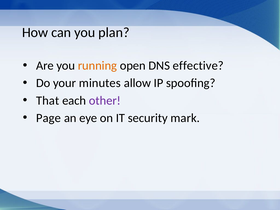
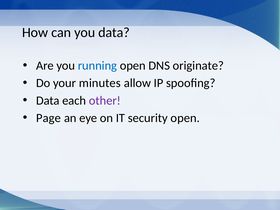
you plan: plan -> data
running colour: orange -> blue
effective: effective -> originate
That at (48, 100): That -> Data
security mark: mark -> open
